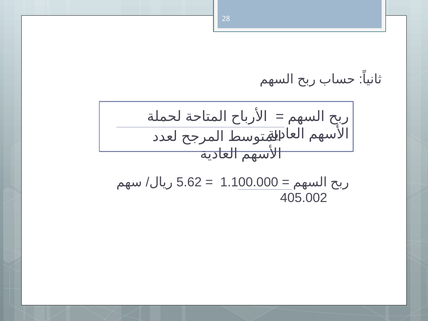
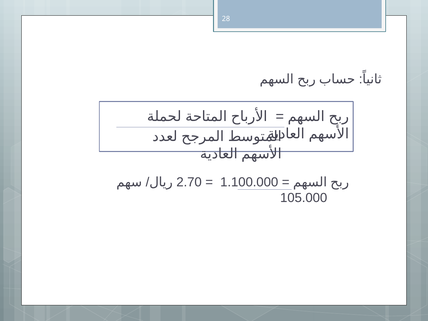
5.62: 5.62 -> 2.70
405.002: 405.002 -> 105.000
